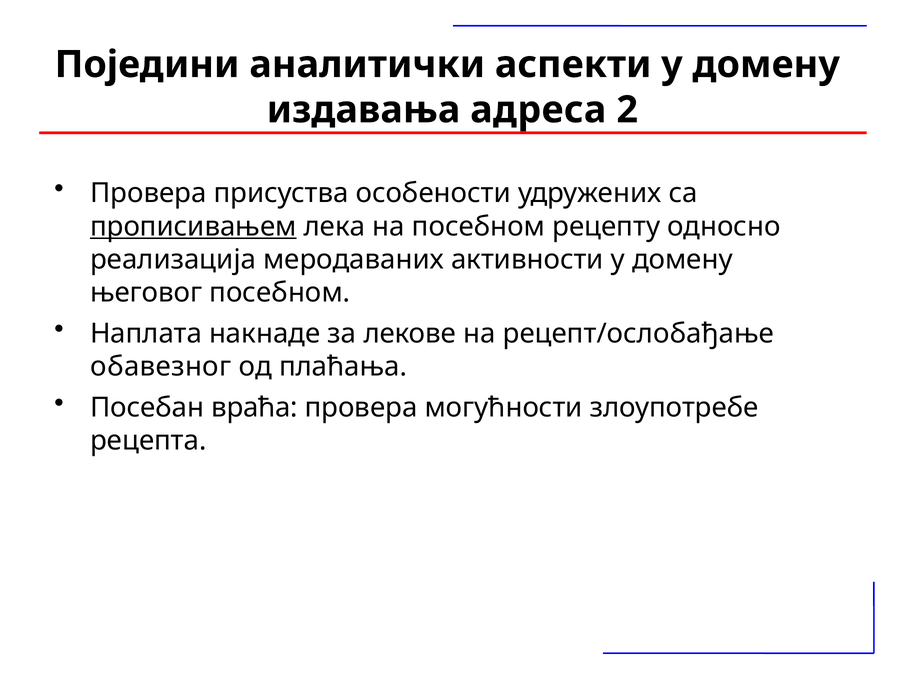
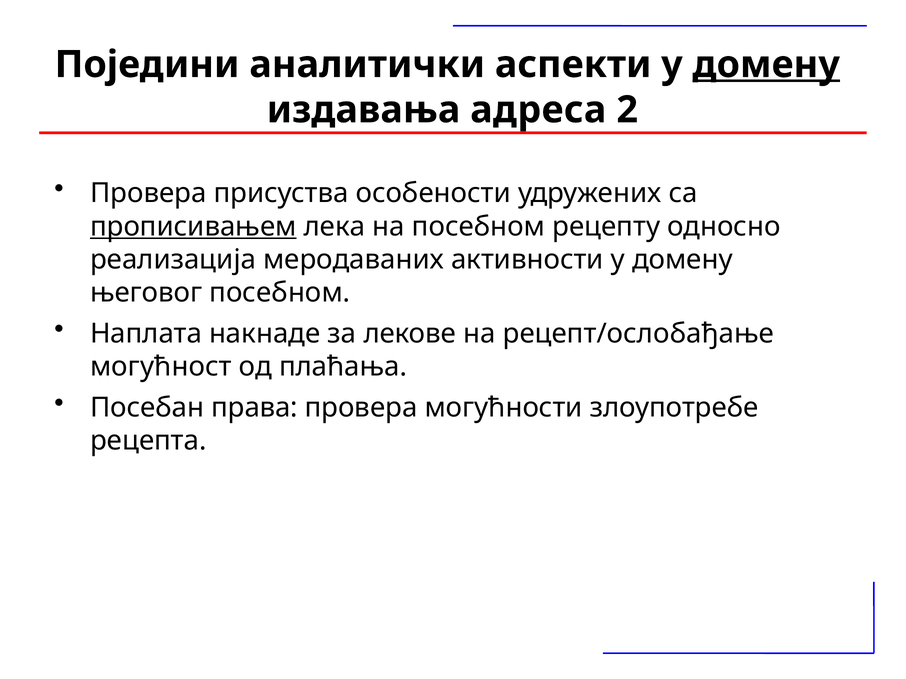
домену at (766, 65) underline: none -> present
обавезног: обавезног -> могућност
враћа: враћа -> права
